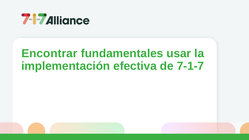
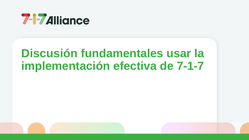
Encontrar: Encontrar -> Discusión
